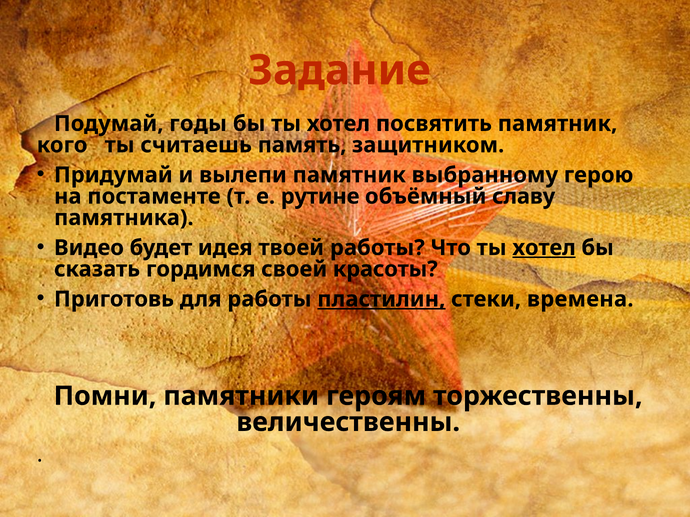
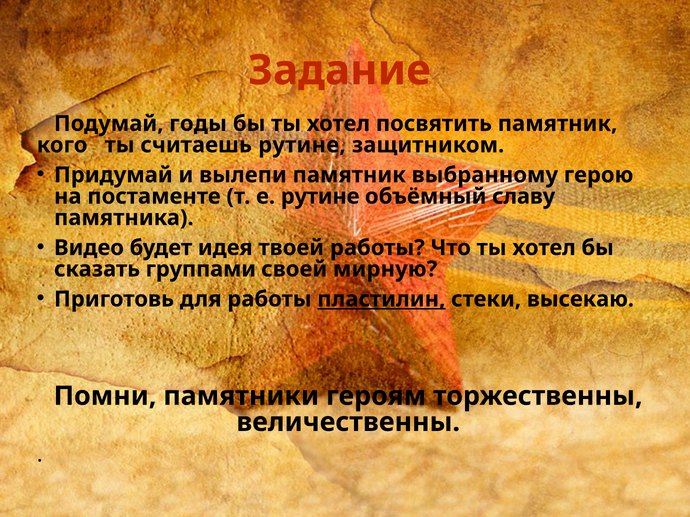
считаешь память: память -> рутине
хотел at (544, 248) underline: present -> none
гордимся: гордимся -> группами
красоты: красоты -> мирную
времена: времена -> высекаю
